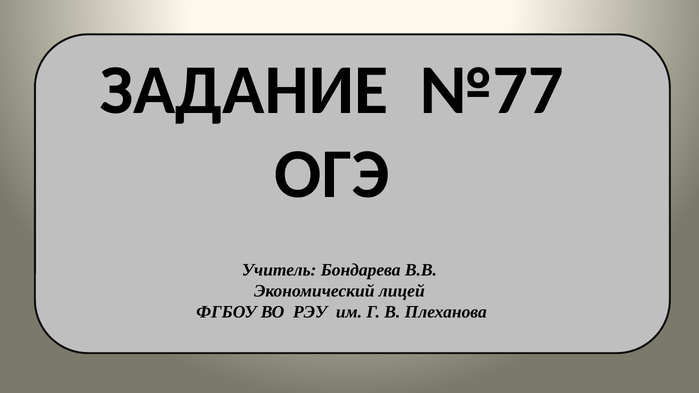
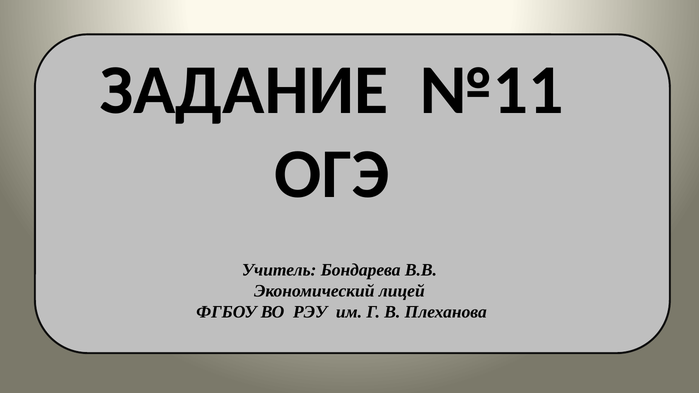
№77: №77 -> №11
